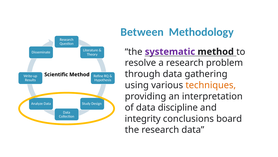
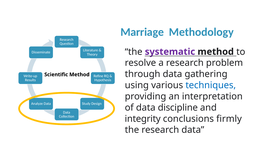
Between: Between -> Marriage
techniques colour: orange -> blue
board: board -> firmly
